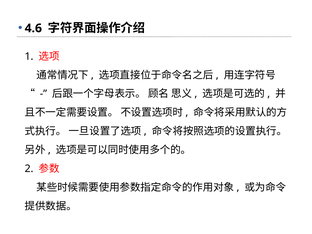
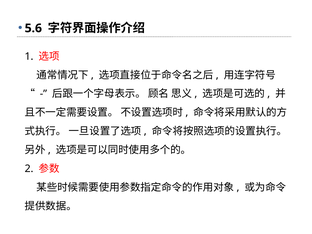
4.6: 4.6 -> 5.6
